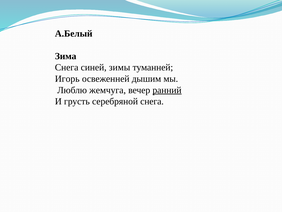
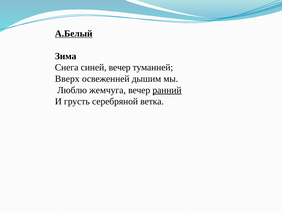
А.Белый underline: none -> present
синей зимы: зимы -> вечер
Игорь: Игорь -> Вверх
серебряной снега: снега -> ветка
